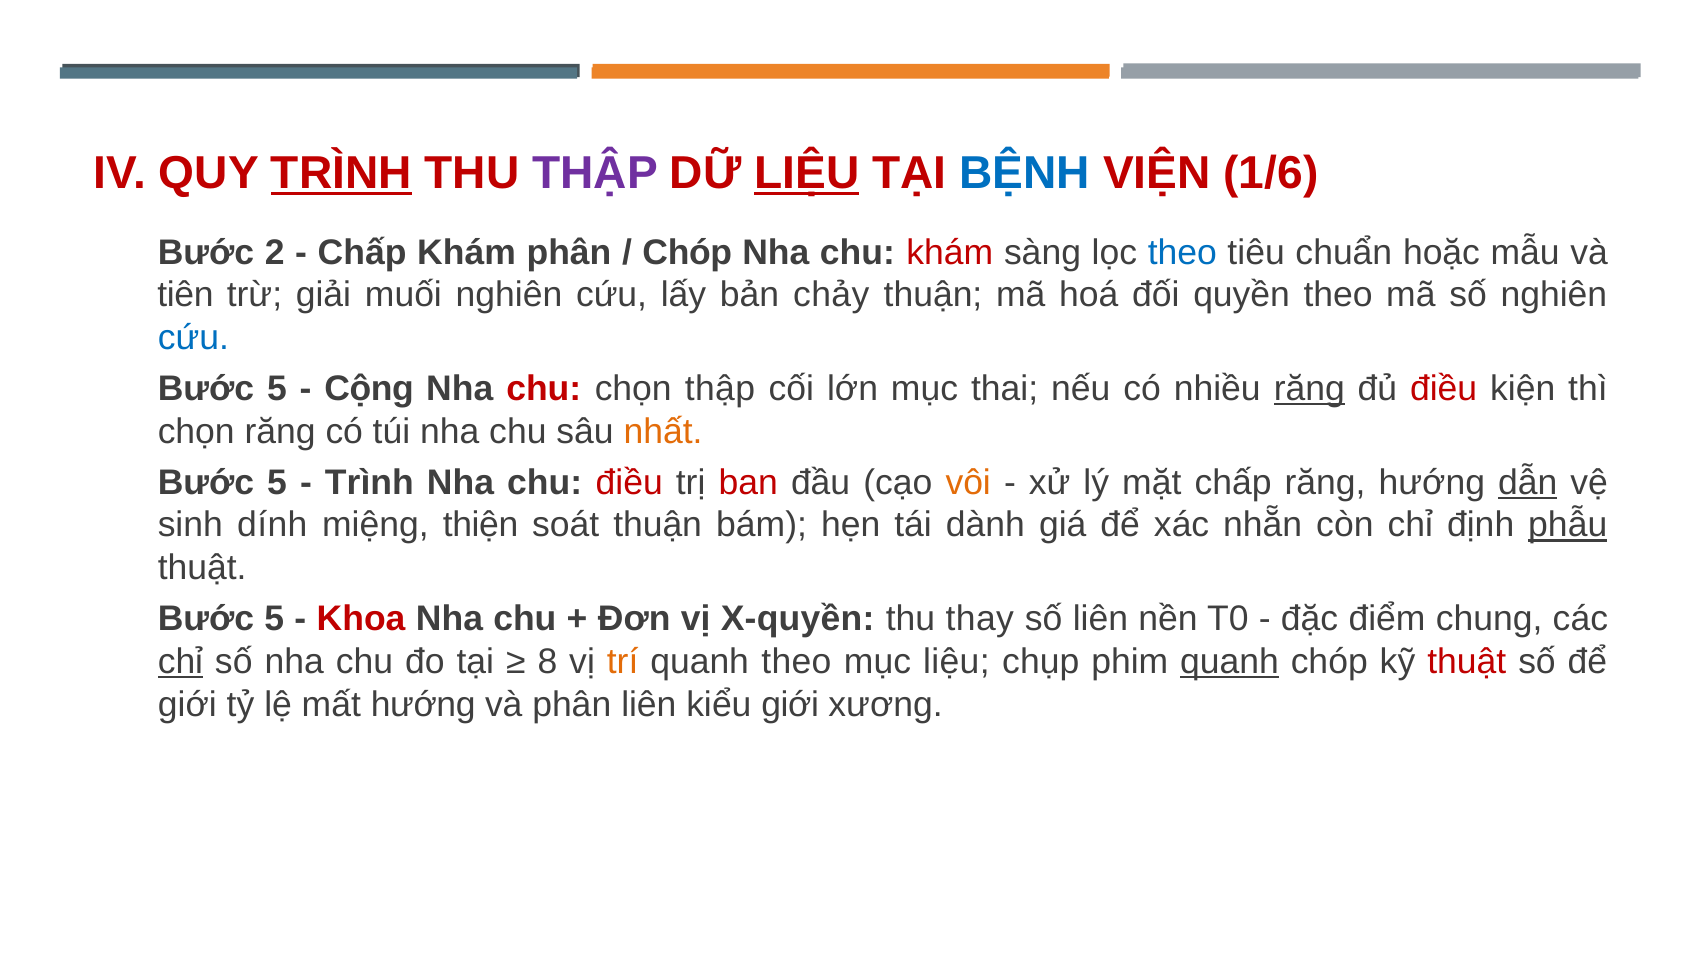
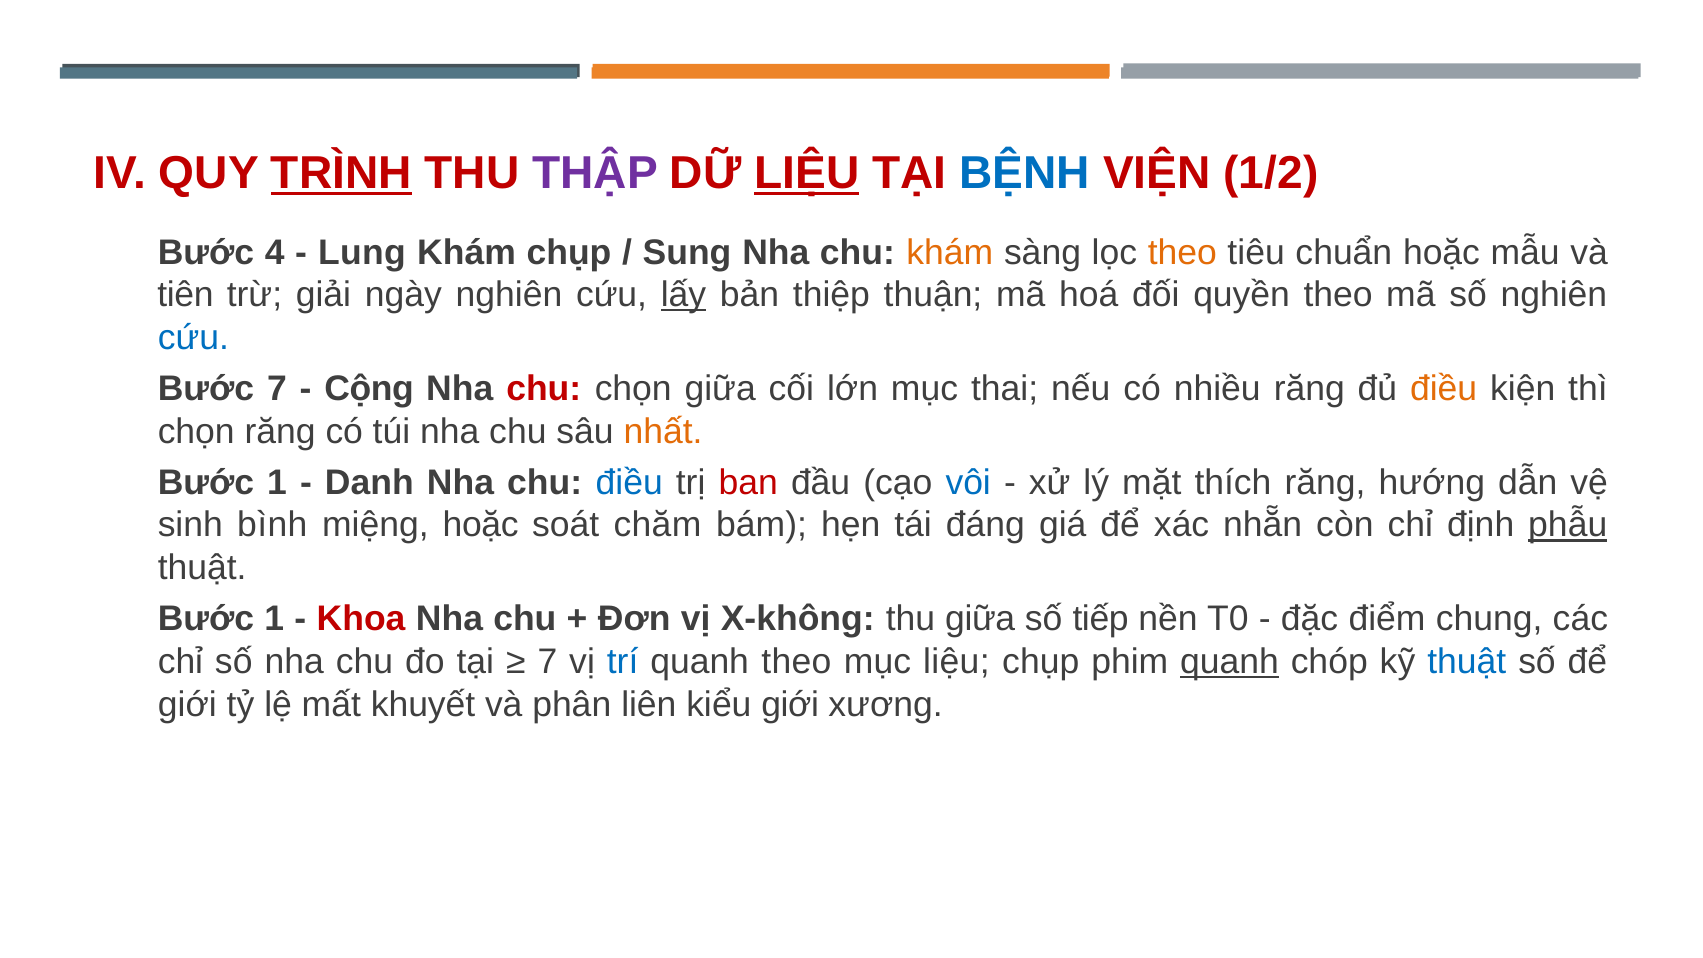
1/6: 1/6 -> 1/2
2: 2 -> 4
Chấp at (362, 252): Chấp -> Lung
Khám phân: phân -> chụp
Chóp at (687, 252): Chóp -> Sung
khám at (950, 252) colour: red -> orange
theo at (1182, 252) colour: blue -> orange
muối: muối -> ngày
lấy underline: none -> present
chảy: chảy -> thiệp
5 at (277, 389): 5 -> 7
chọn thập: thập -> giữa
răng at (1309, 389) underline: present -> none
điều at (1444, 389) colour: red -> orange
5 at (277, 483): 5 -> 1
Trình at (369, 483): Trình -> Danh
điều at (629, 483) colour: red -> blue
vôi colour: orange -> blue
mặt chấp: chấp -> thích
dẫn underline: present -> none
dính: dính -> bình
miệng thiện: thiện -> hoặc
soát thuận: thuận -> chăm
dành: dành -> đáng
5 at (274, 619): 5 -> 1
X-quyền: X-quyền -> X-không
thu thay: thay -> giữa
số liên: liên -> tiếp
chỉ at (180, 662) underline: present -> none
8 at (547, 662): 8 -> 7
trí colour: orange -> blue
thuật at (1467, 662) colour: red -> blue
mất hướng: hướng -> khuyết
